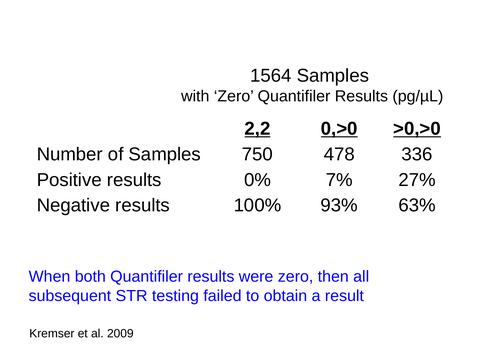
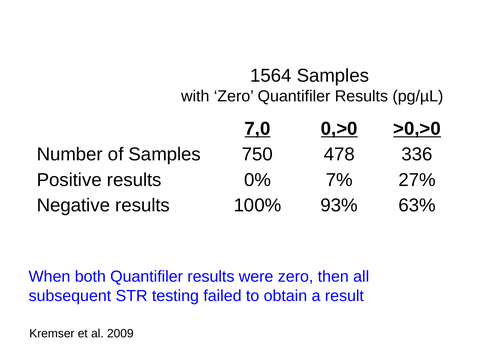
2,2: 2,2 -> 7,0
